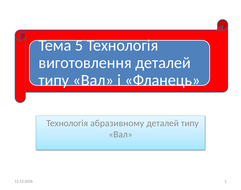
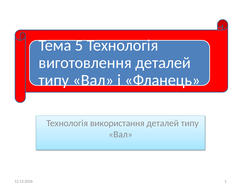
абразивному: абразивному -> використання
